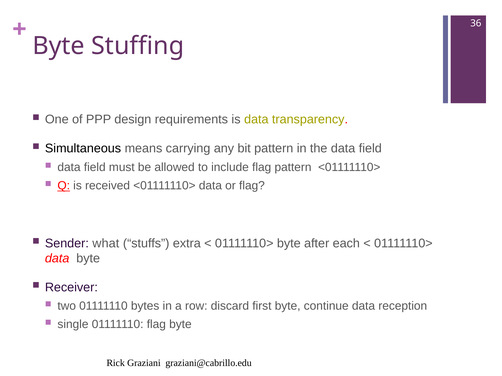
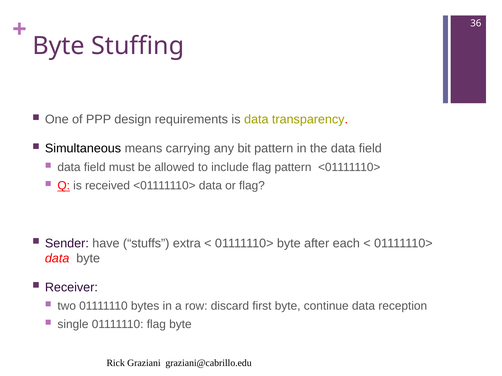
what: what -> have
